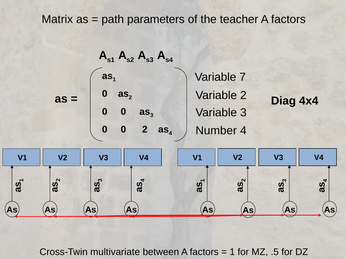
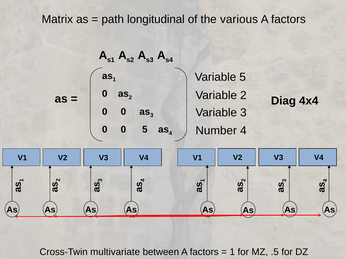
parameters: parameters -> longitudinal
teacher: teacher -> various
Variable 7: 7 -> 5
0 2: 2 -> 5
